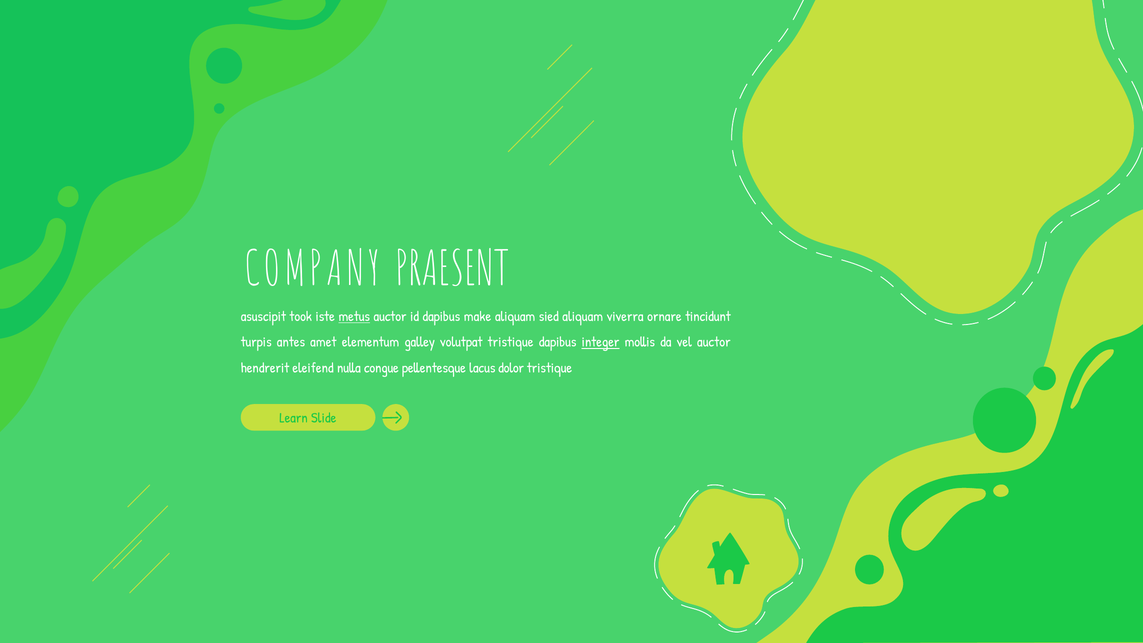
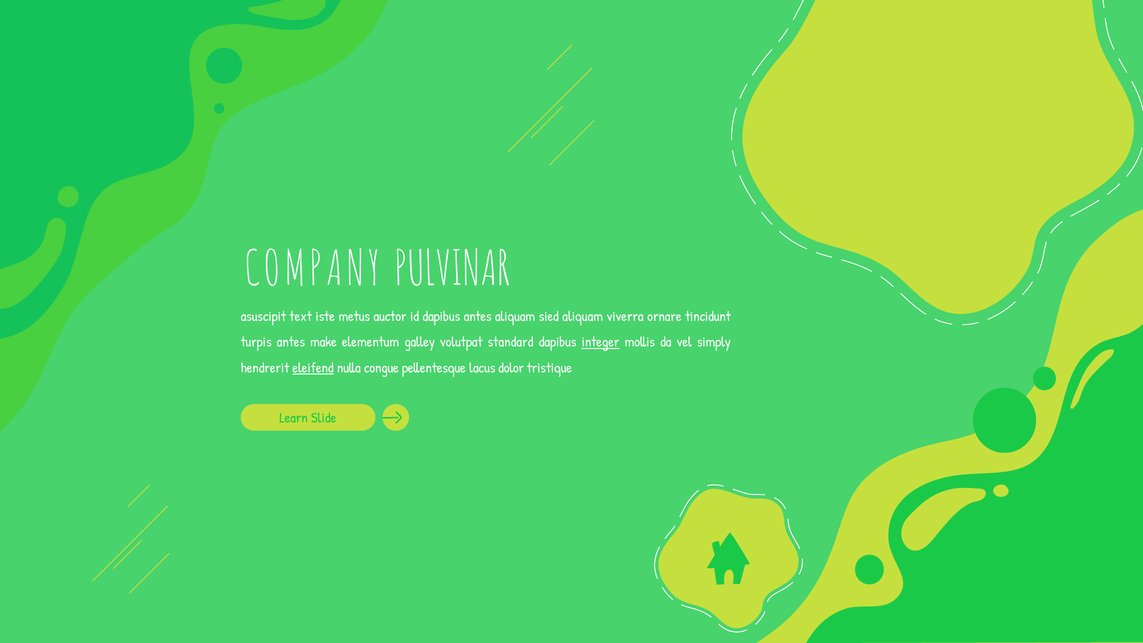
PRAESENT: PRAESENT -> PULVINAR
took: took -> text
metus underline: present -> none
dapibus make: make -> antes
amet: amet -> make
volutpat tristique: tristique -> standard
vel auctor: auctor -> simply
eleifend underline: none -> present
